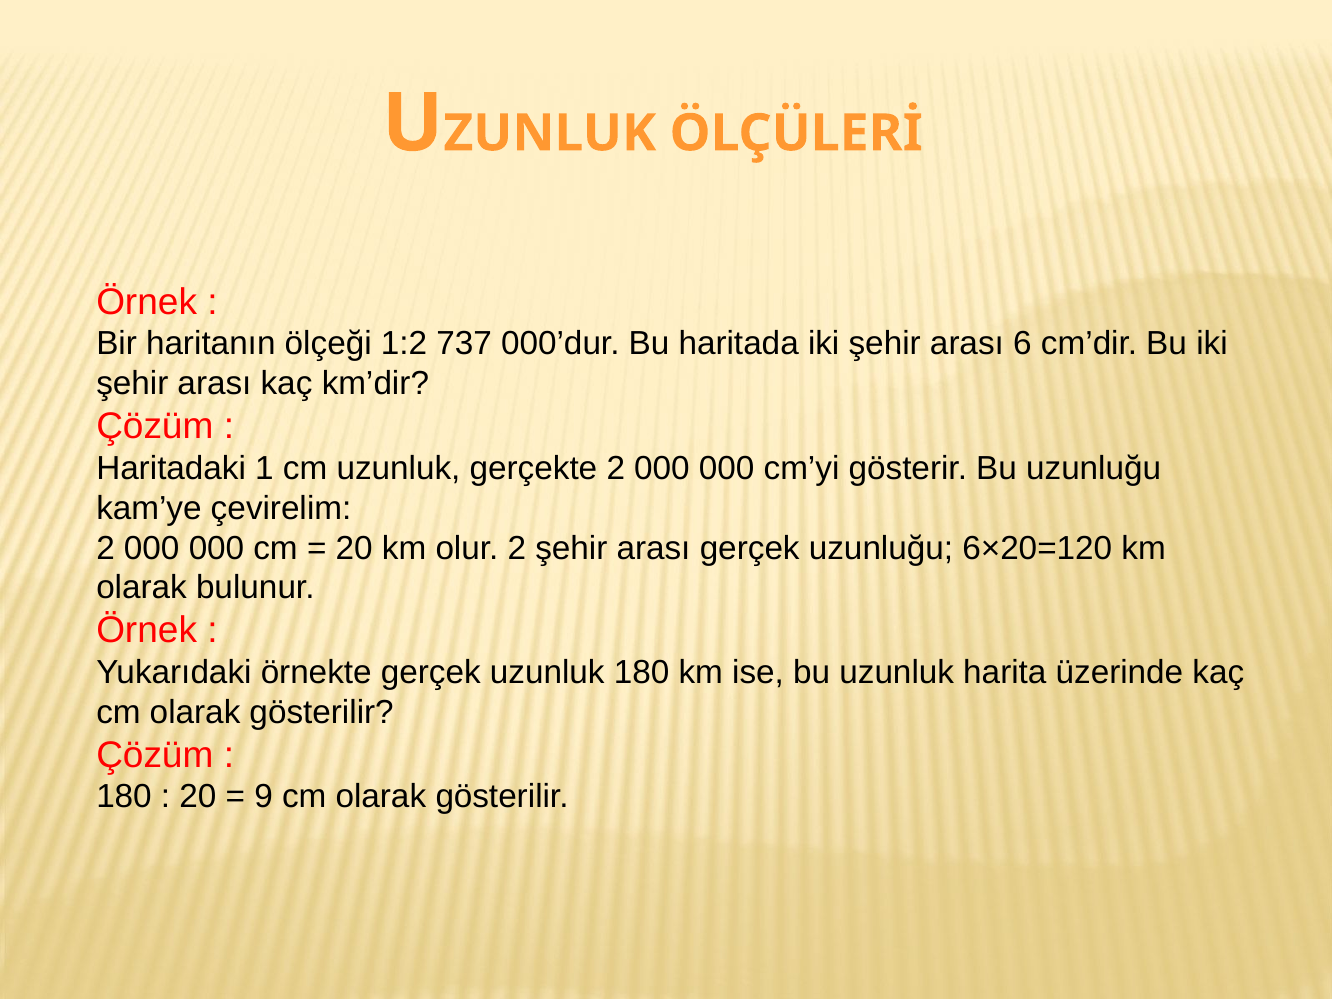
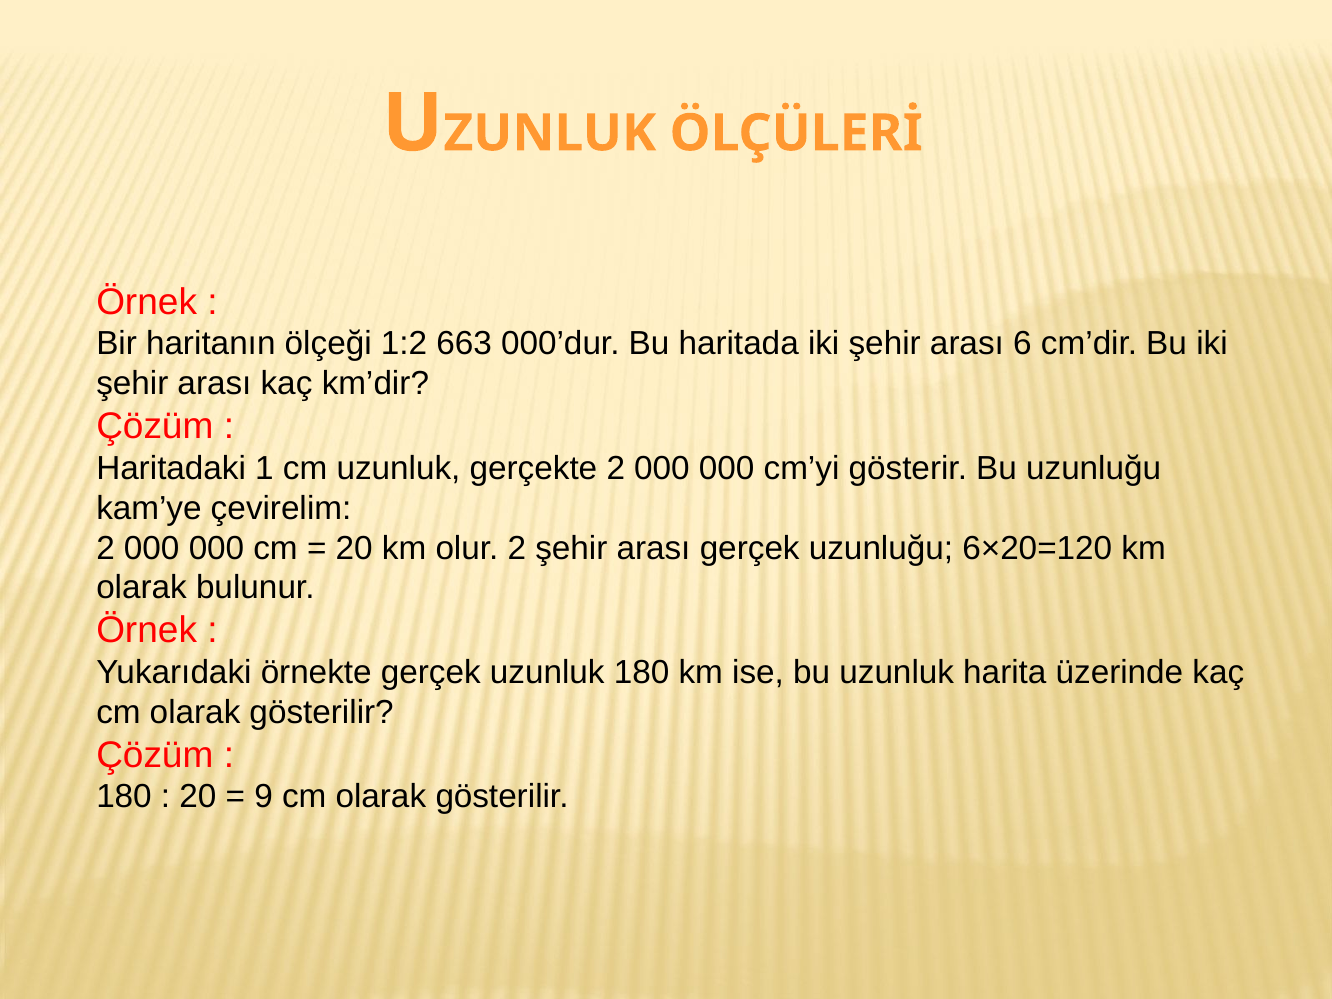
737: 737 -> 663
